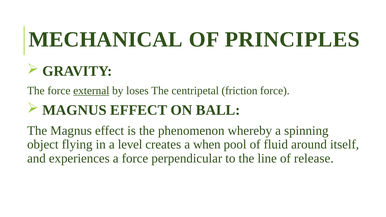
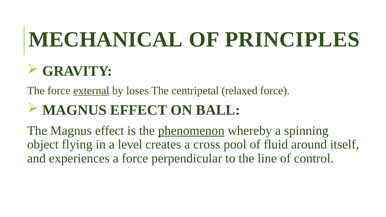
friction: friction -> relaxed
phenomenon underline: none -> present
when: when -> cross
release: release -> control
